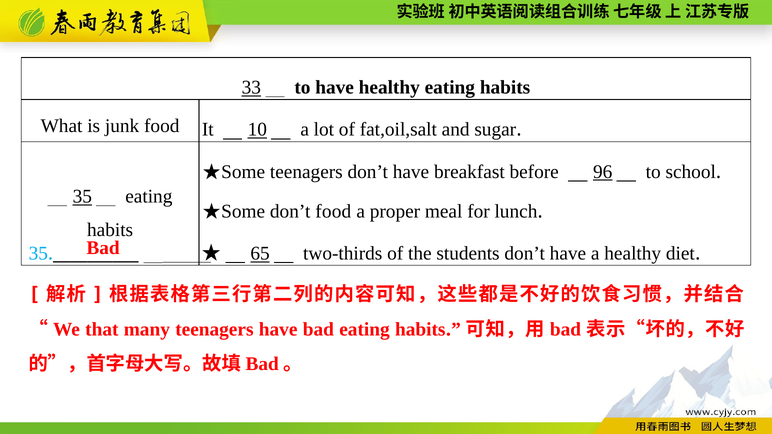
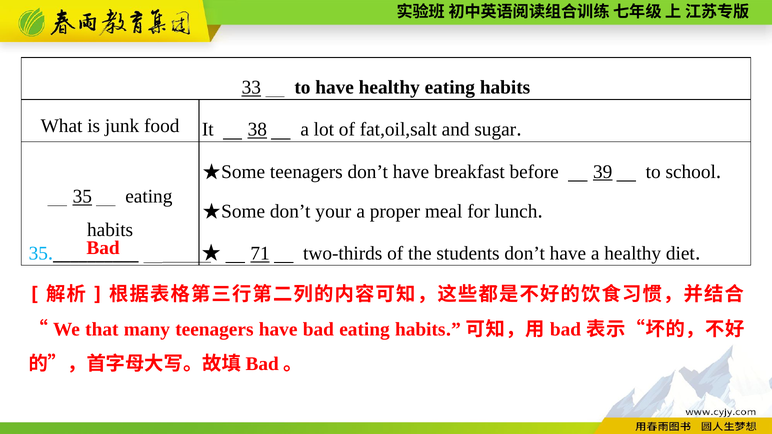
10: 10 -> 38
96: 96 -> 39
don’t food: food -> your
65: 65 -> 71
